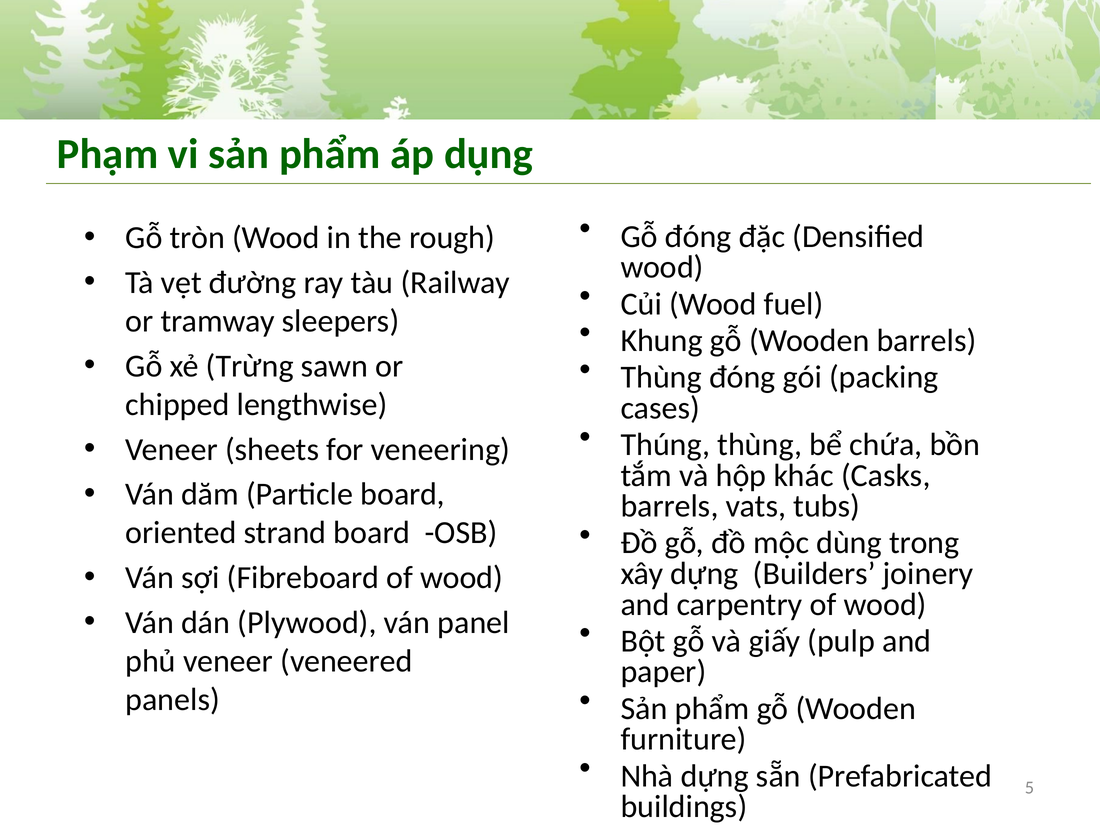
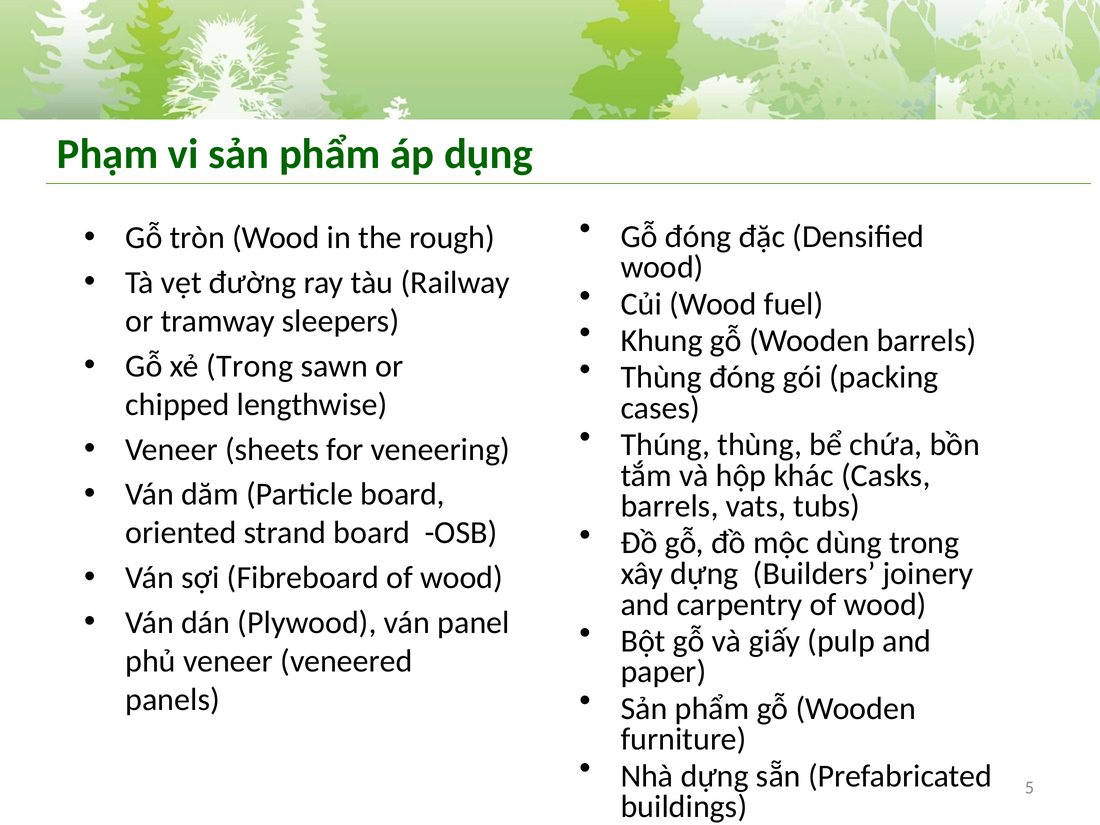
xẻ Trừng: Trừng -> Trong
